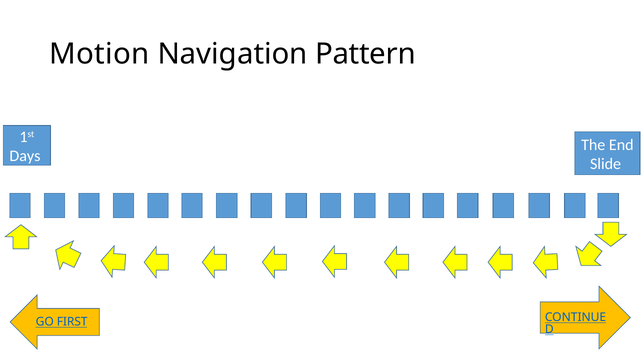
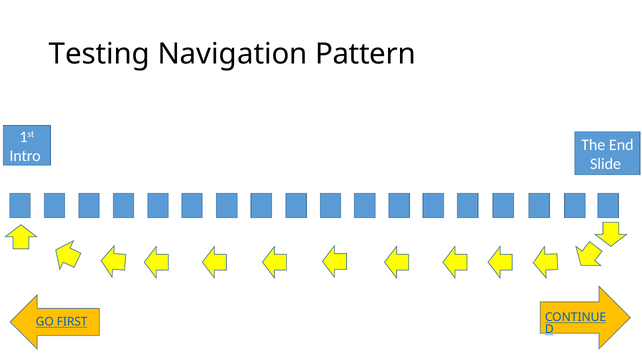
Motion: Motion -> Testing
Days: Days -> Intro
